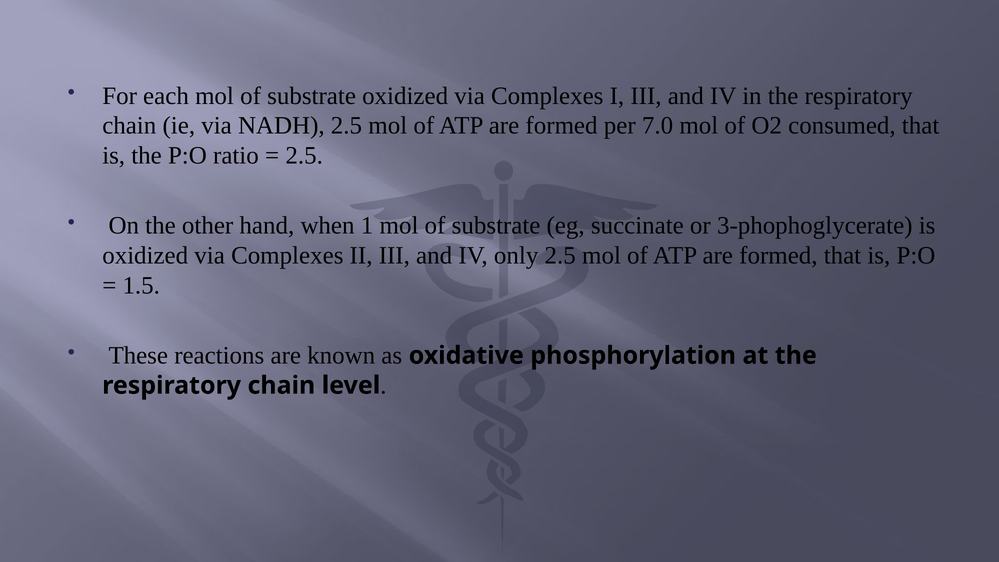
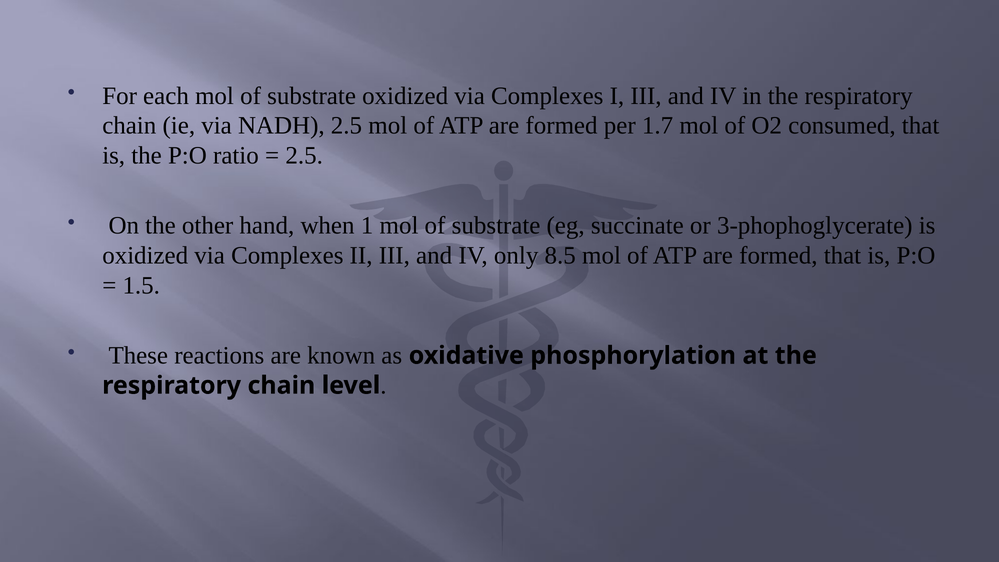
7.0: 7.0 -> 1.7
only 2.5: 2.5 -> 8.5
